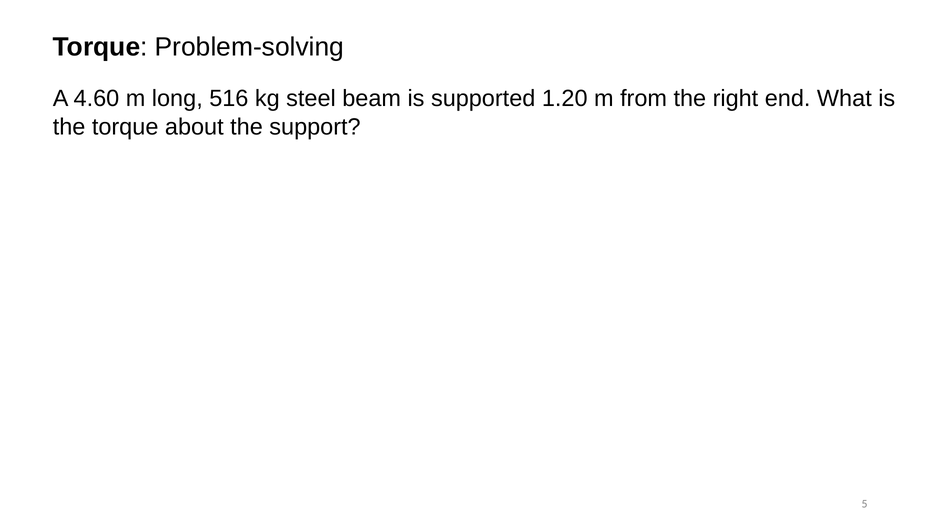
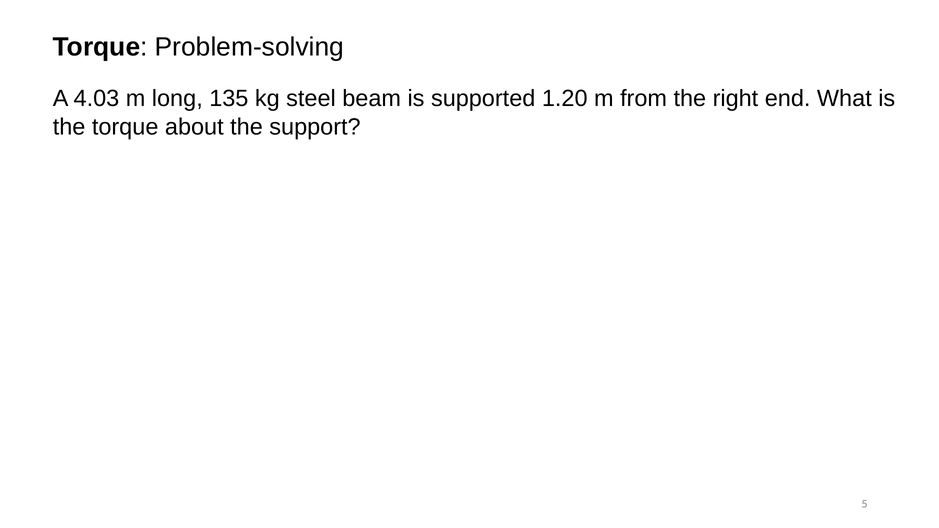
4.60: 4.60 -> 4.03
516: 516 -> 135
